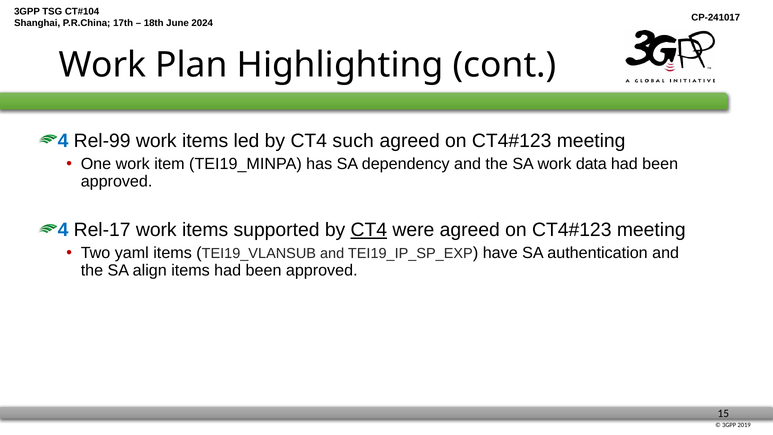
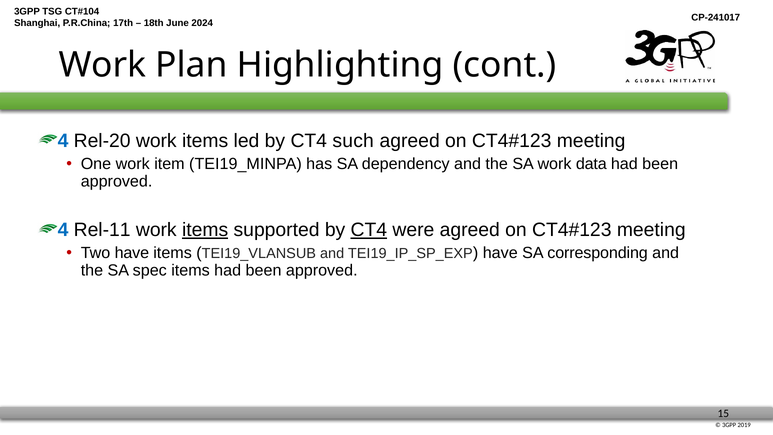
Rel-99: Rel-99 -> Rel-20
Rel-17: Rel-17 -> Rel-11
items at (205, 230) underline: none -> present
Two yaml: yaml -> have
authentication: authentication -> corresponding
align: align -> spec
